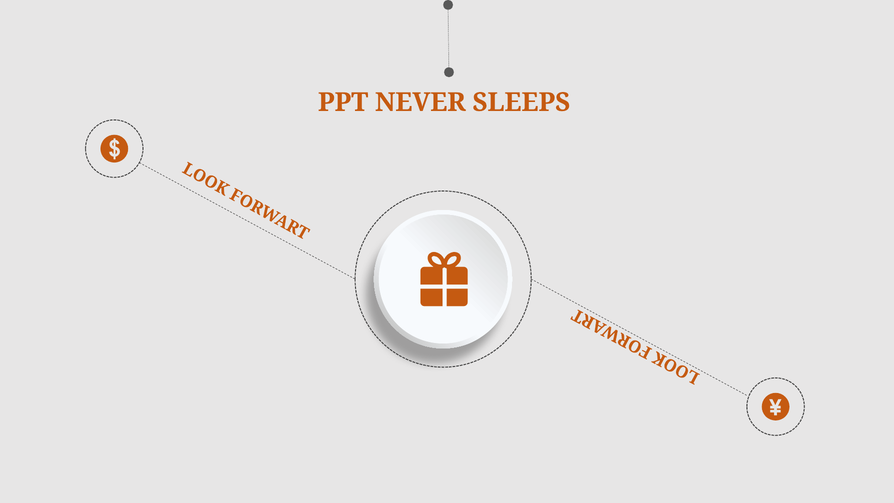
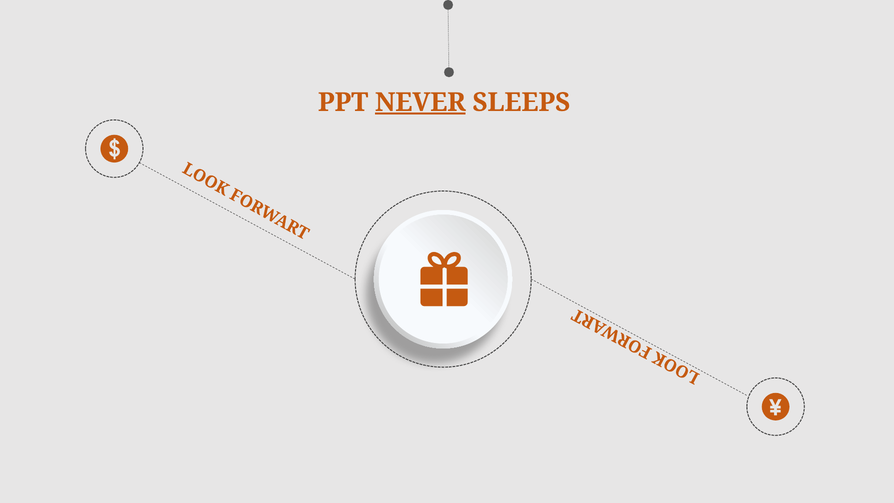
NEVER underline: none -> present
